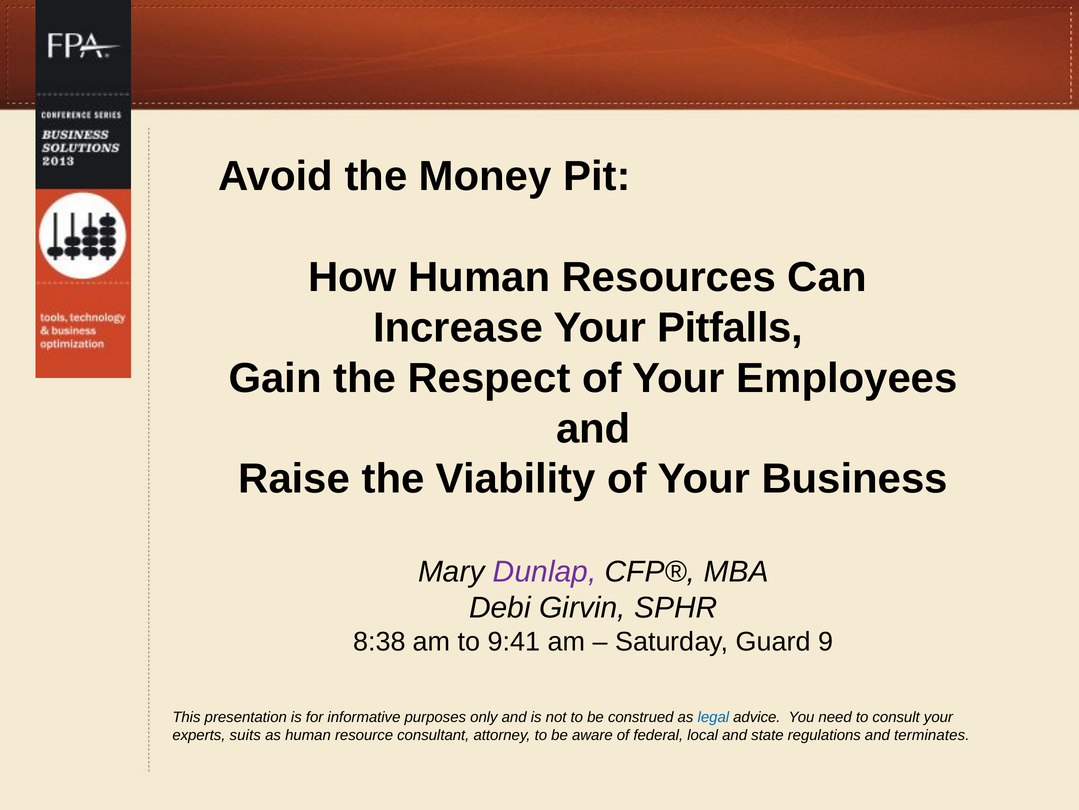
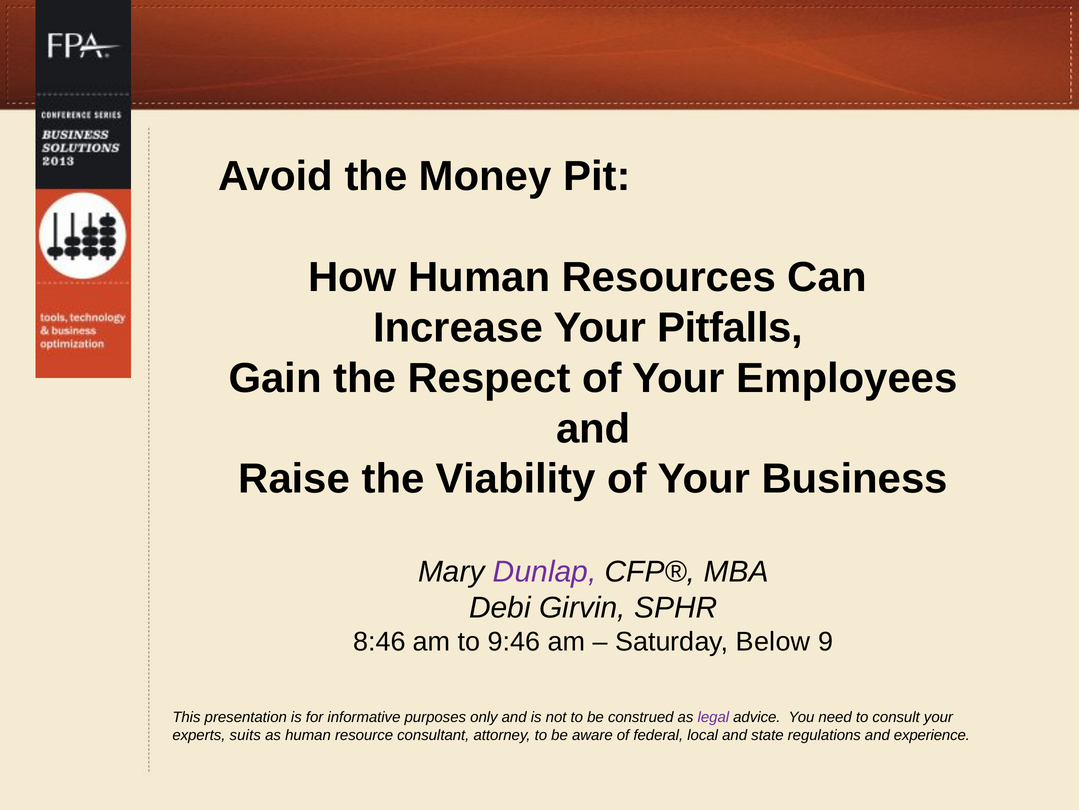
8:38: 8:38 -> 8:46
9:41: 9:41 -> 9:46
Guard: Guard -> Below
legal colour: blue -> purple
terminates: terminates -> experience
